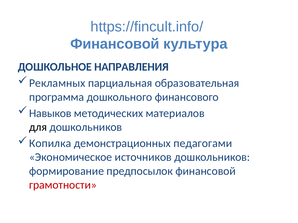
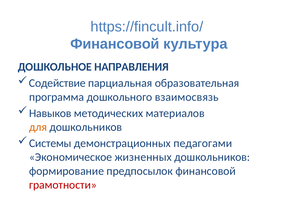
Рекламных: Рекламных -> Содействие
финансового: финансового -> взаимосвязь
для colour: black -> orange
Копилка: Копилка -> Системы
источников: источников -> жизненных
